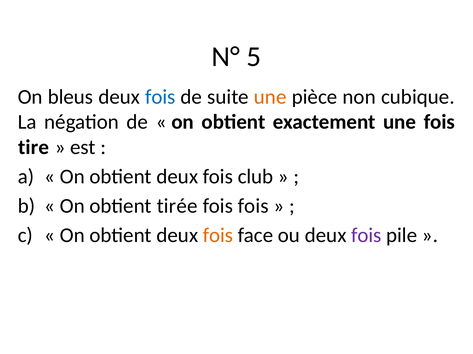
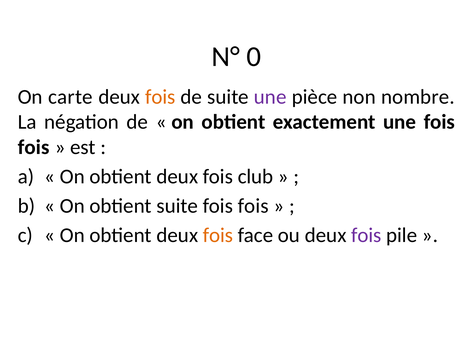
5: 5 -> 0
bleus: bleus -> carte
fois at (160, 97) colour: blue -> orange
une at (270, 97) colour: orange -> purple
cubique: cubique -> nombre
tire at (34, 147): tire -> fois
obtient tirée: tirée -> suite
